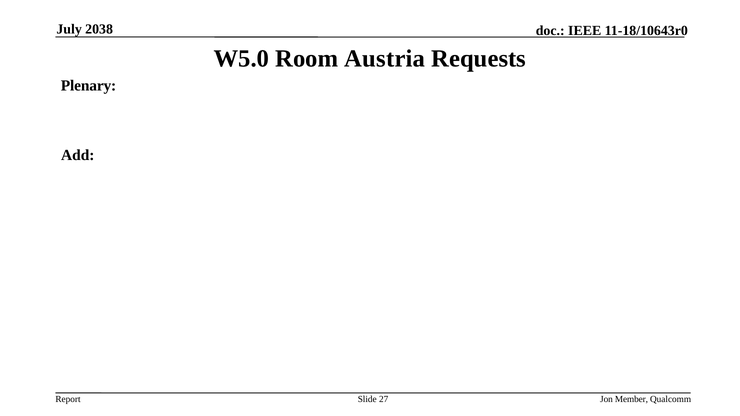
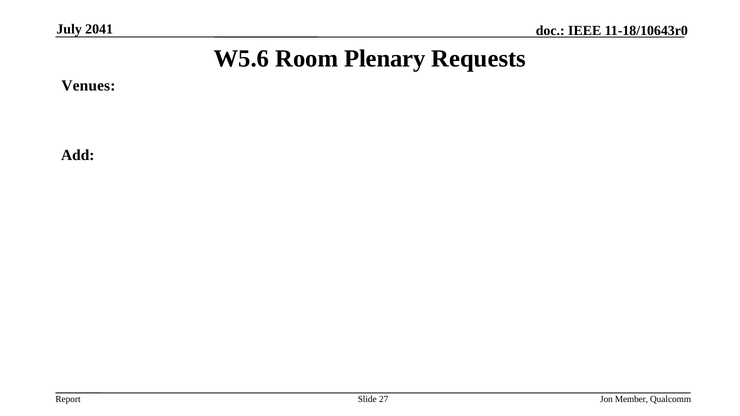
2038: 2038 -> 2041
W5.0: W5.0 -> W5.6
Austria: Austria -> Plenary
Plenary: Plenary -> Venues
